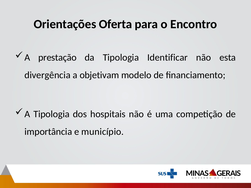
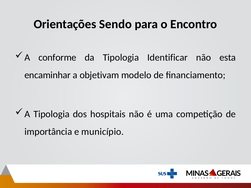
Oferta: Oferta -> Sendo
prestação: prestação -> conforme
divergência: divergência -> encaminhar
